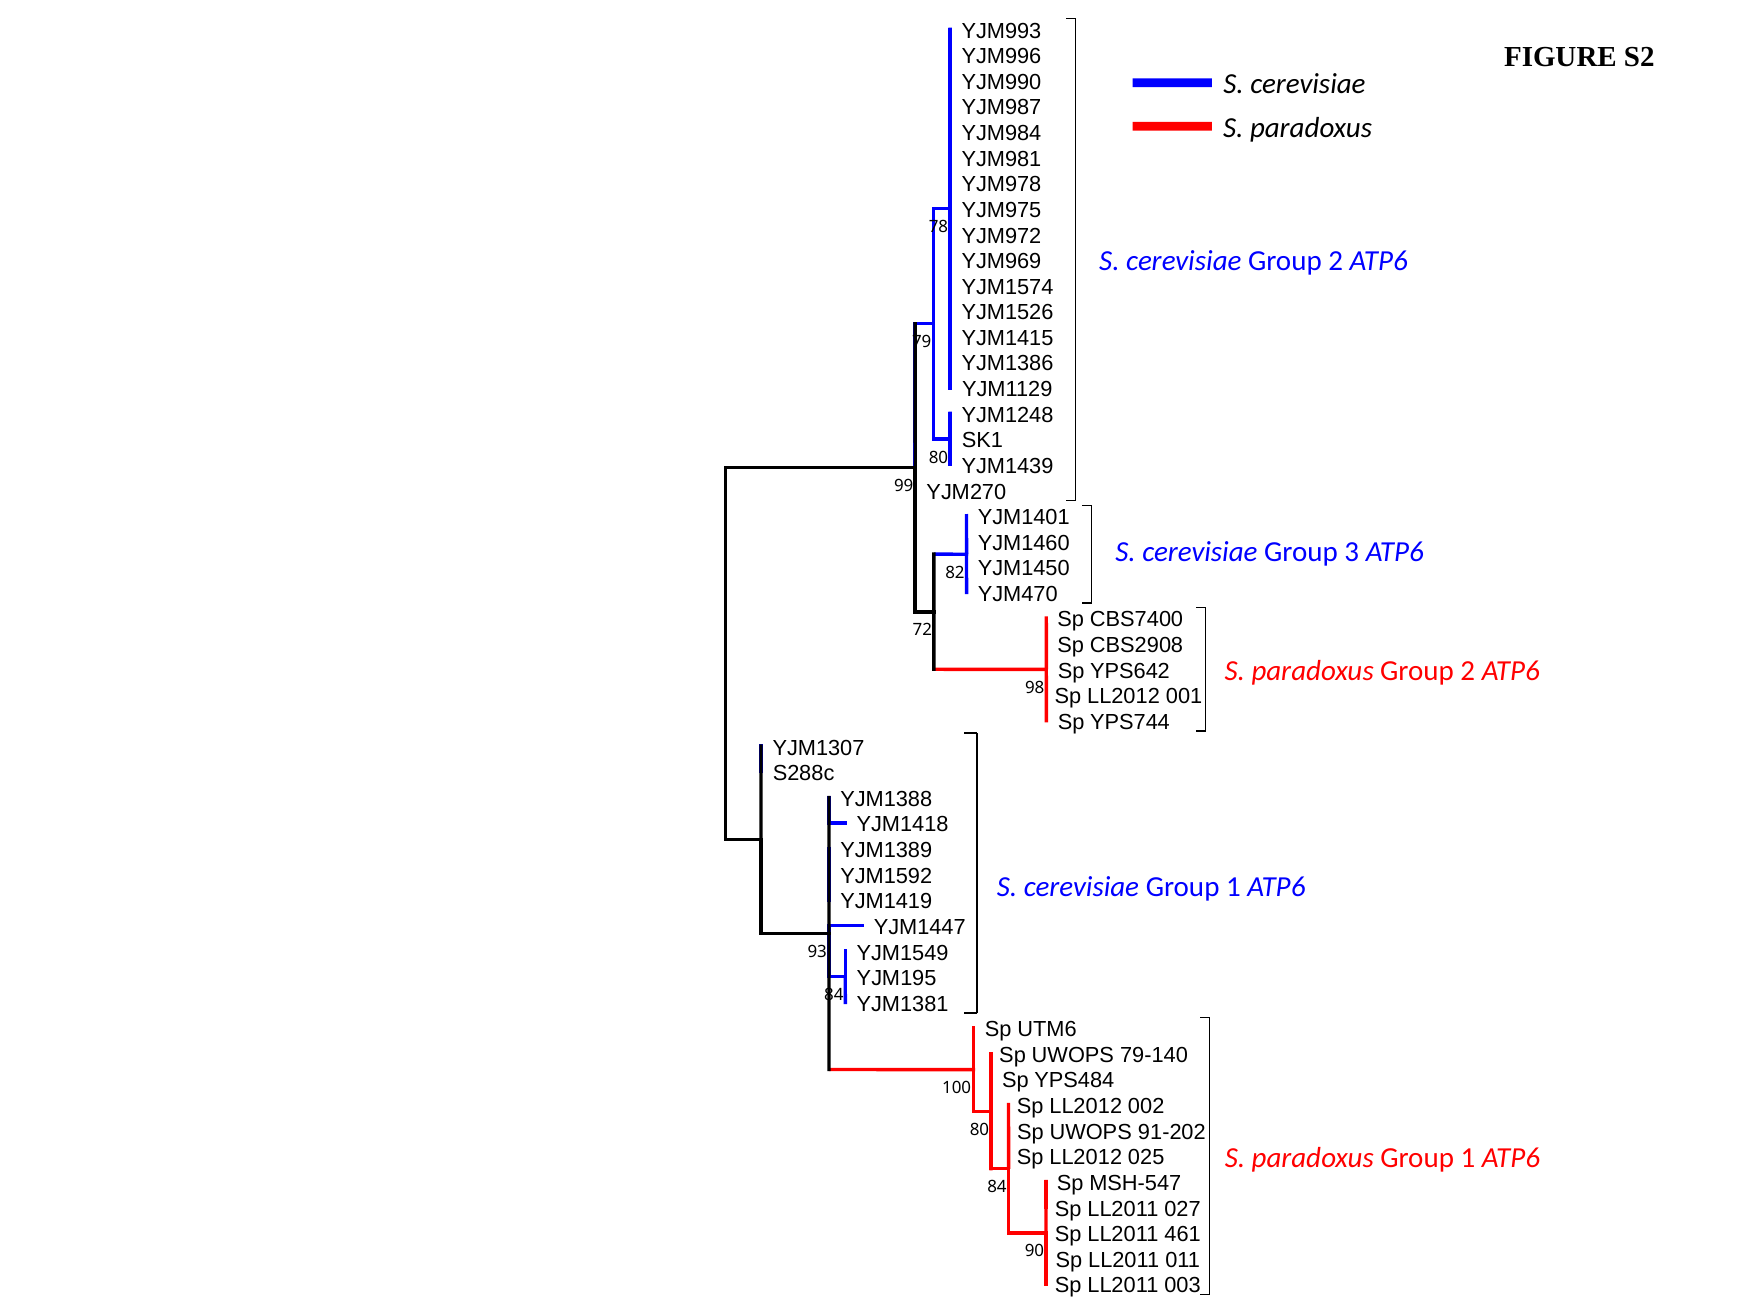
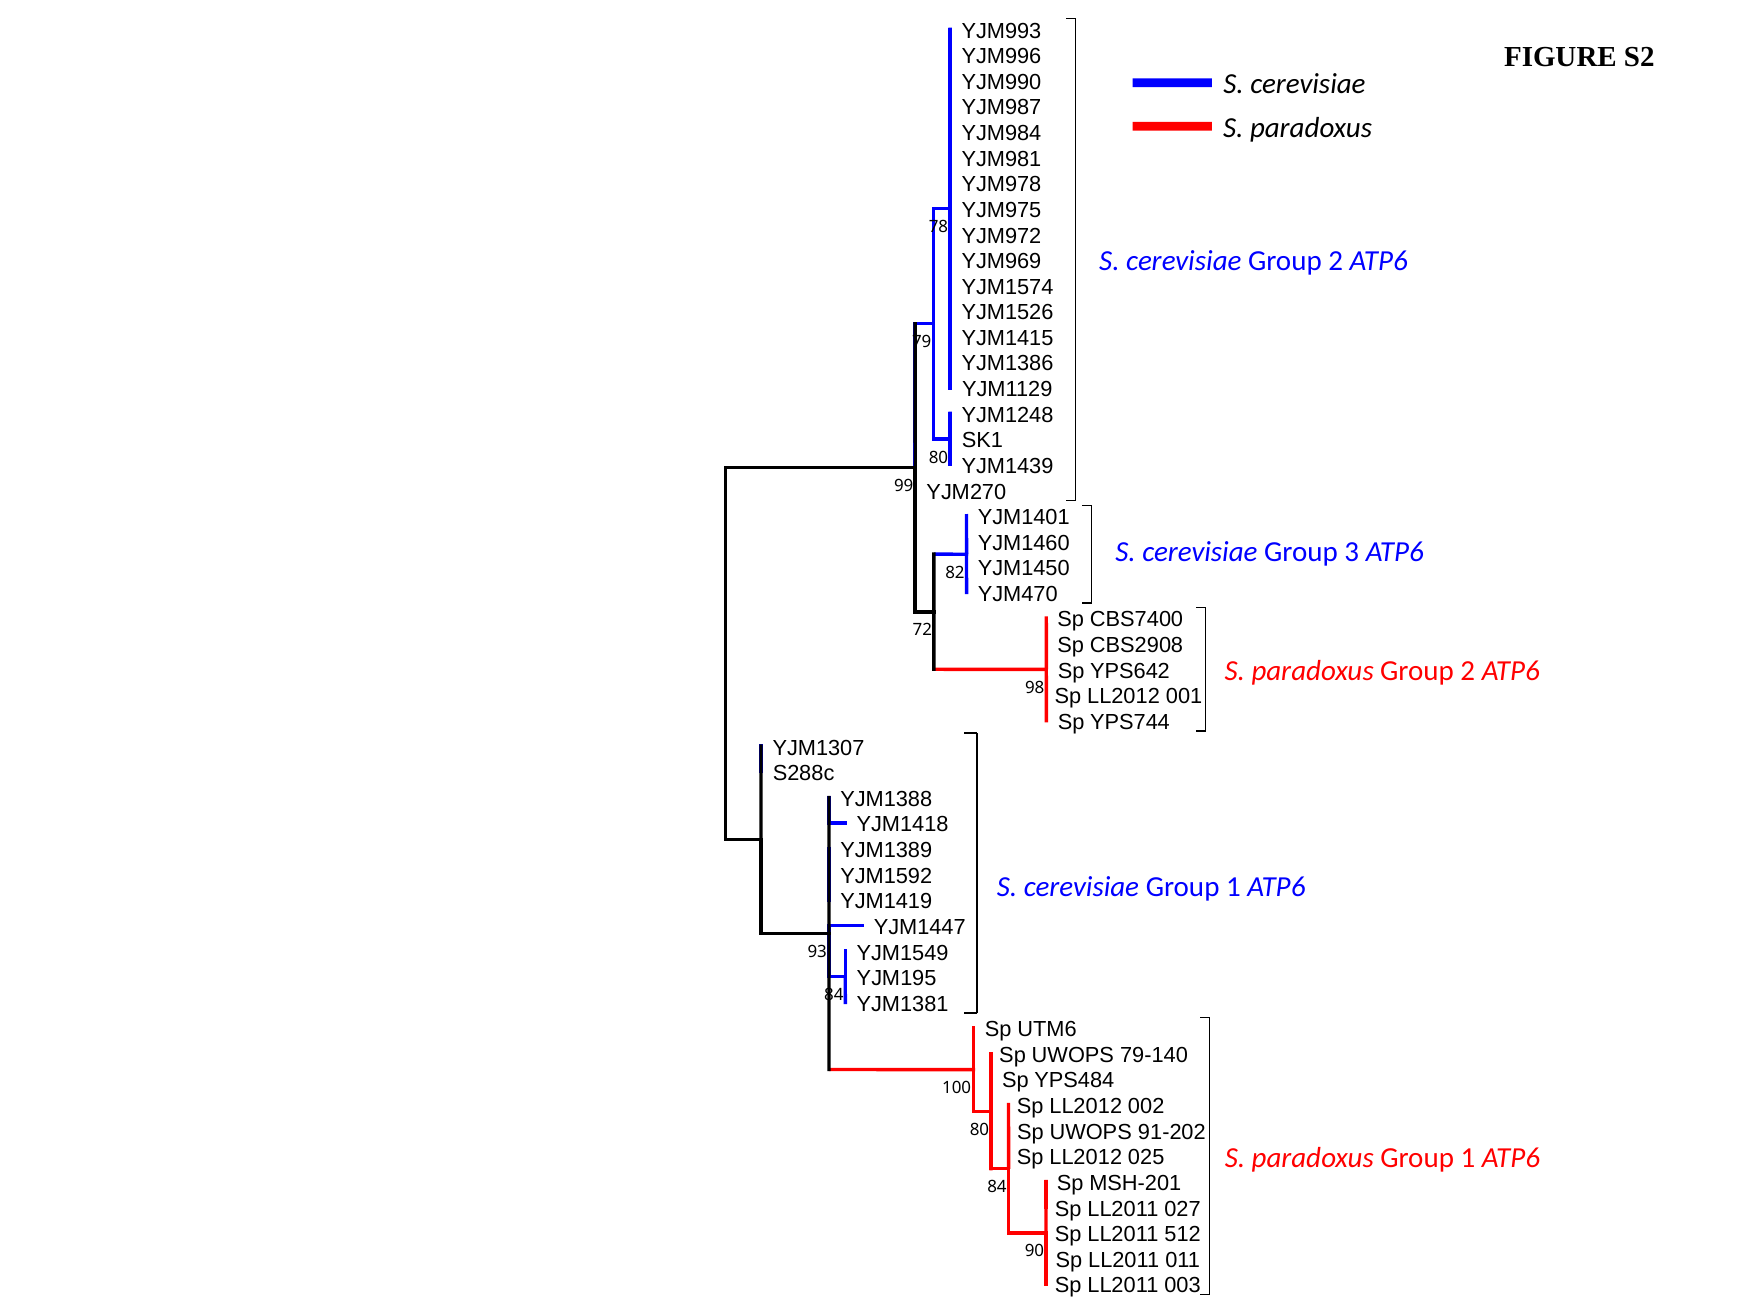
MSH-547: MSH-547 -> MSH-201
461: 461 -> 512
